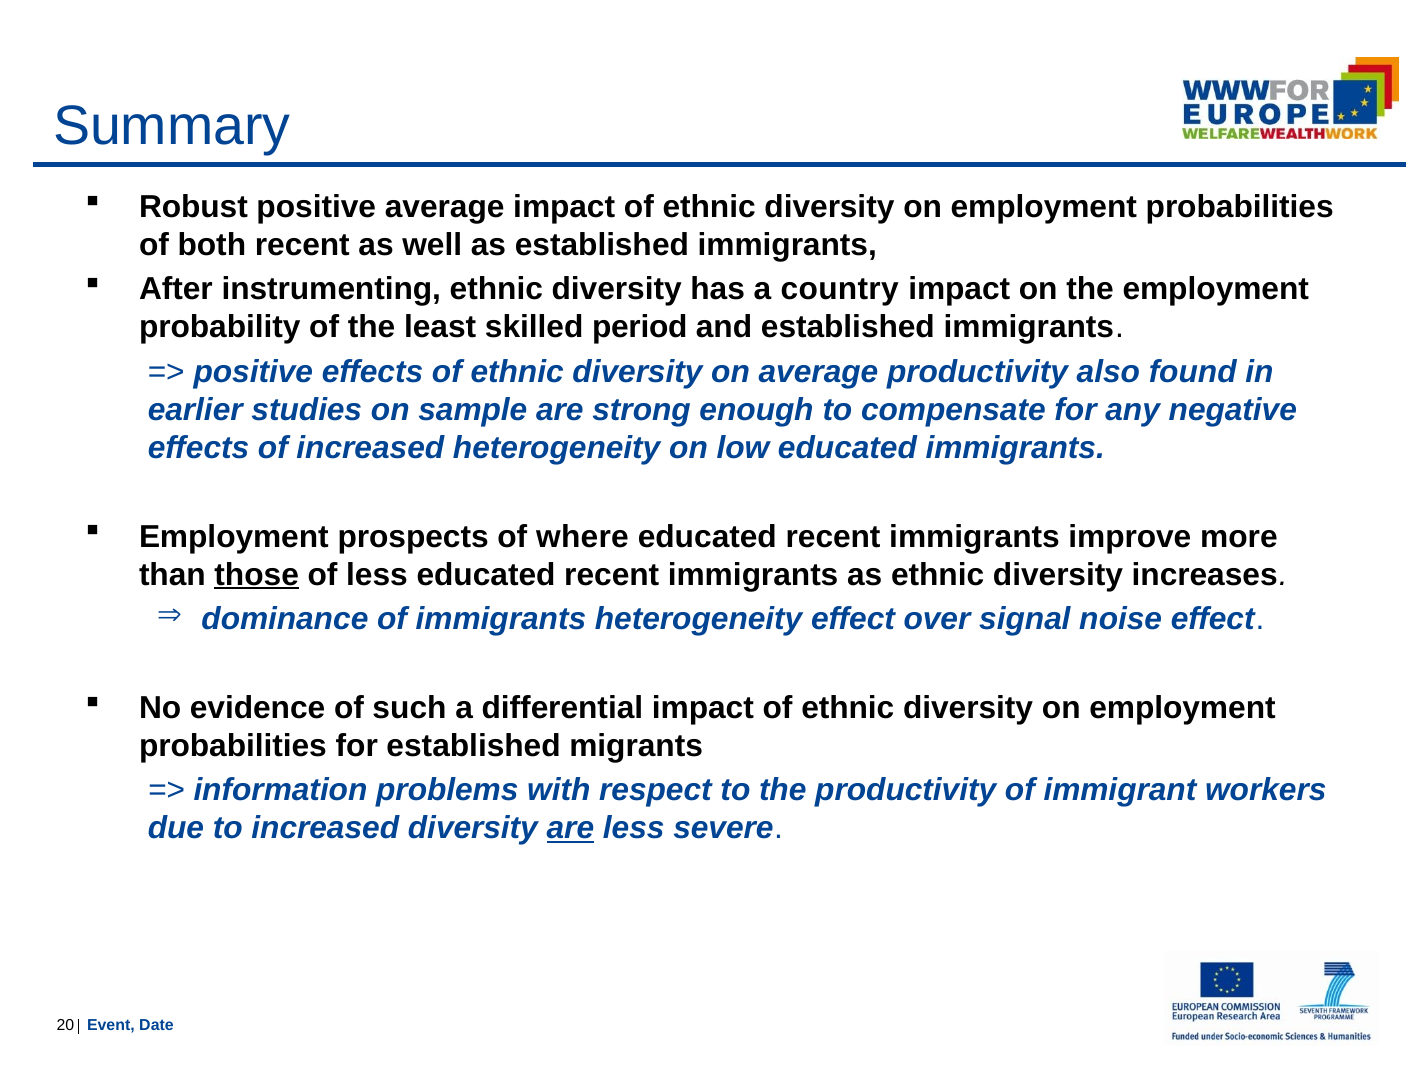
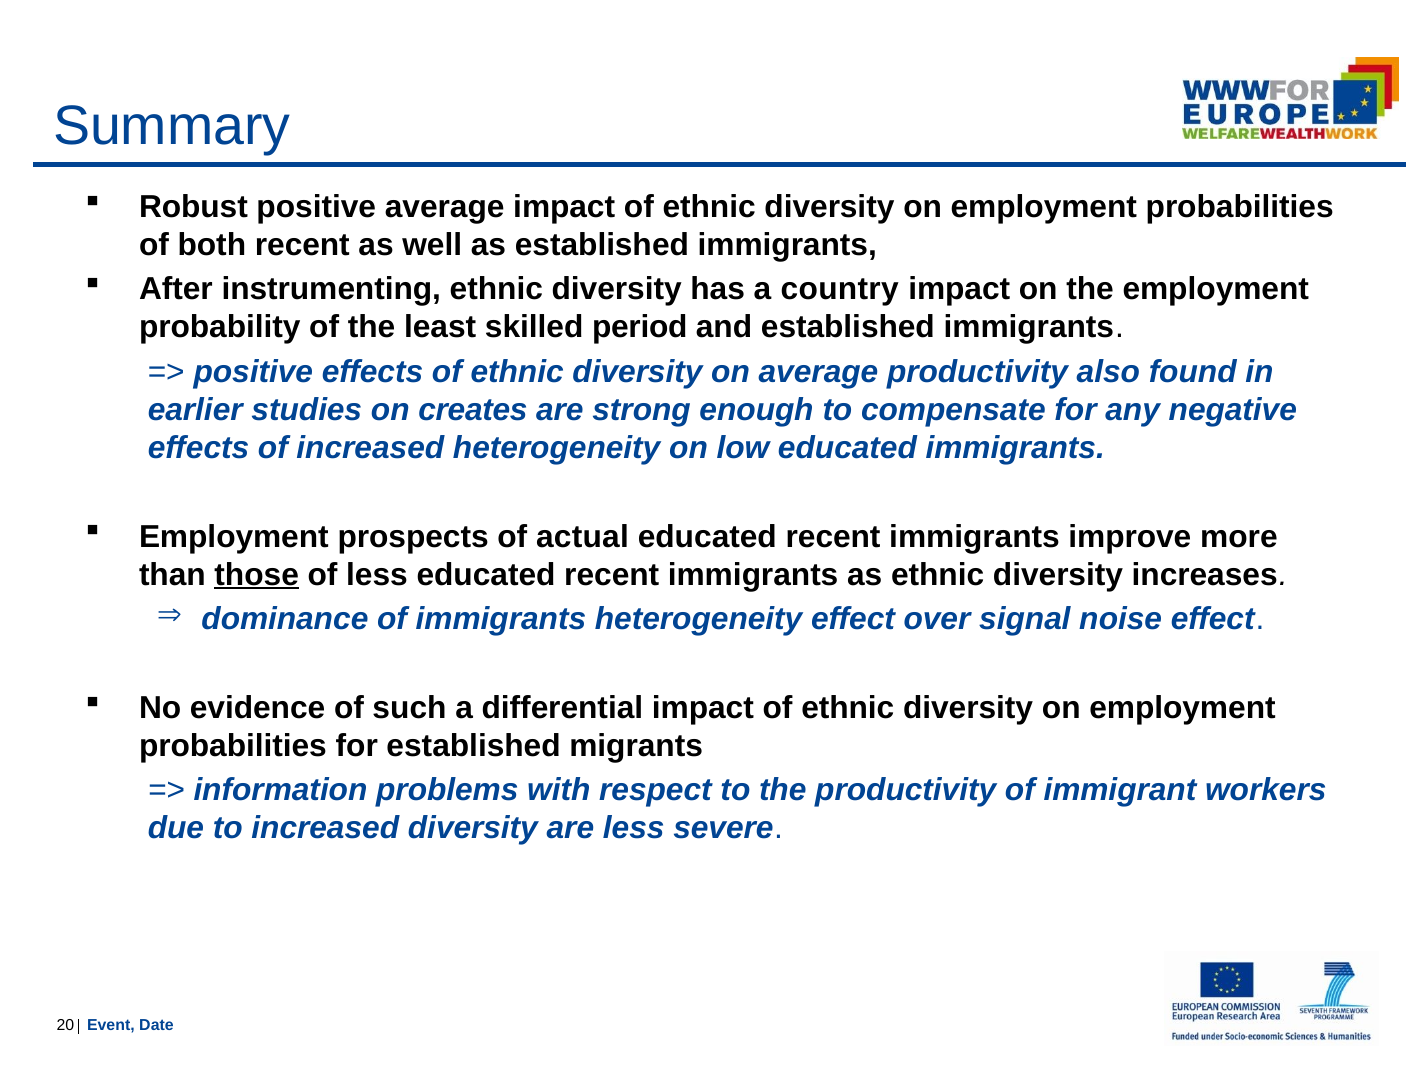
sample: sample -> creates
where: where -> actual
are at (570, 829) underline: present -> none
